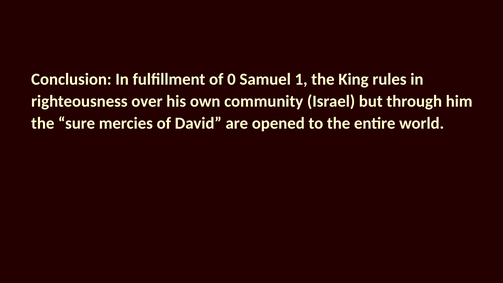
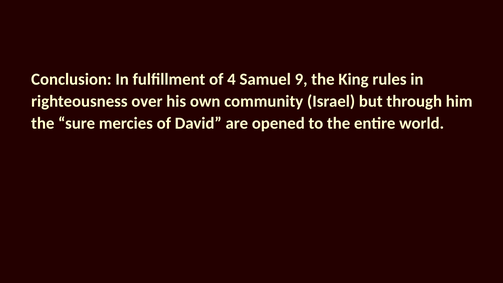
0: 0 -> 4
1: 1 -> 9
